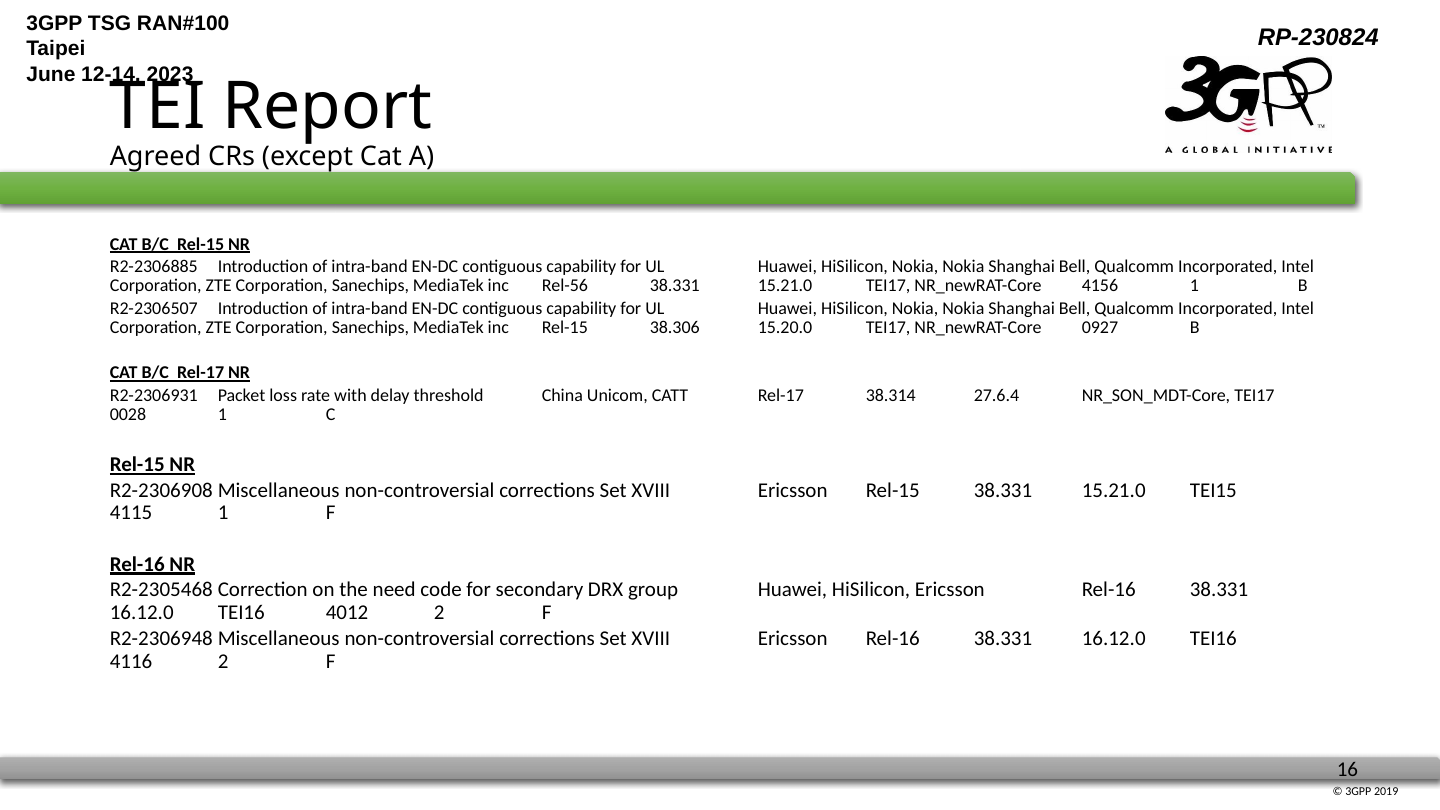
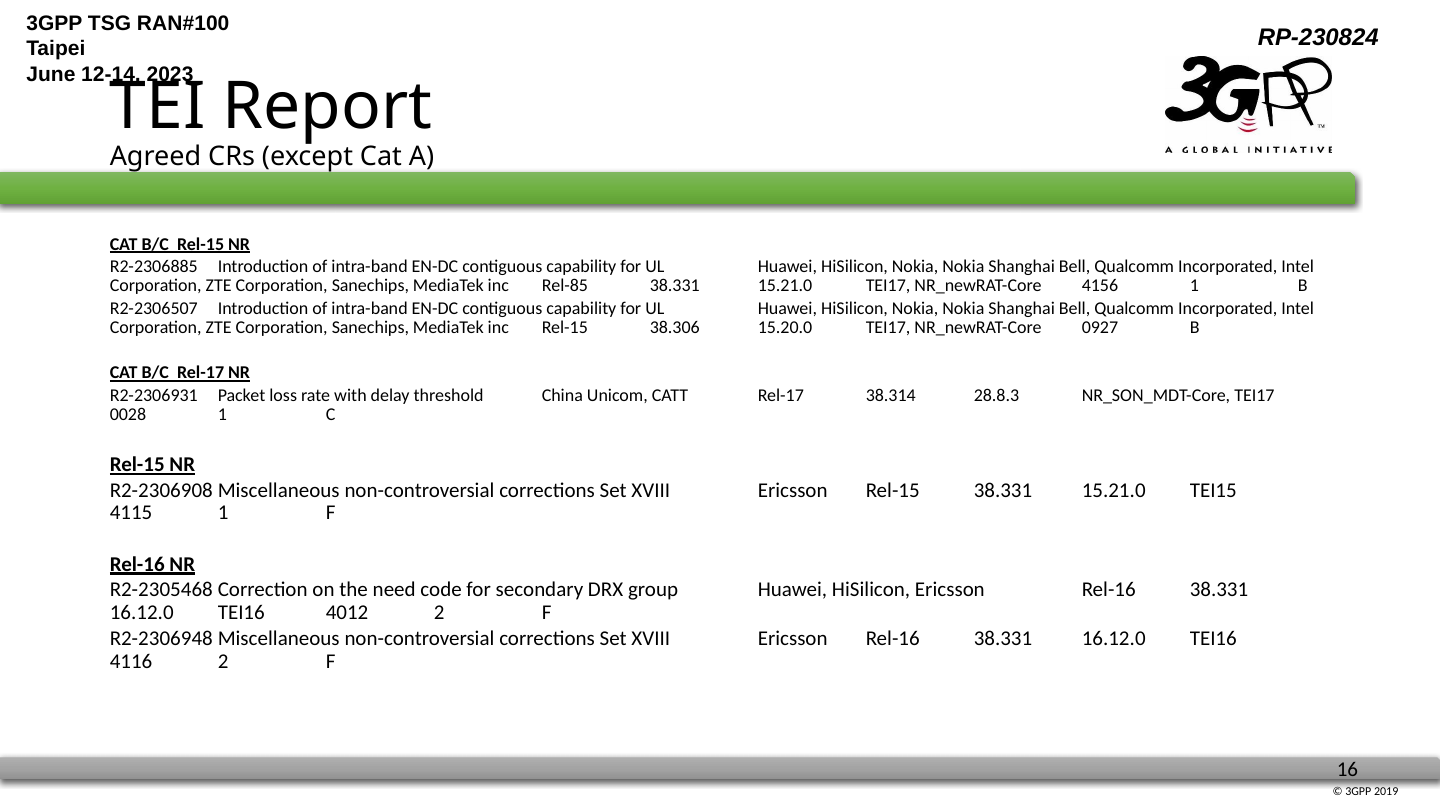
Rel-56: Rel-56 -> Rel-85
27.6.4: 27.6.4 -> 28.8.3
